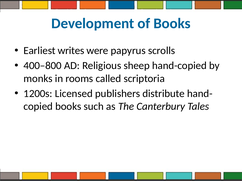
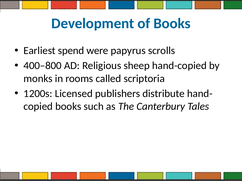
writes: writes -> spend
